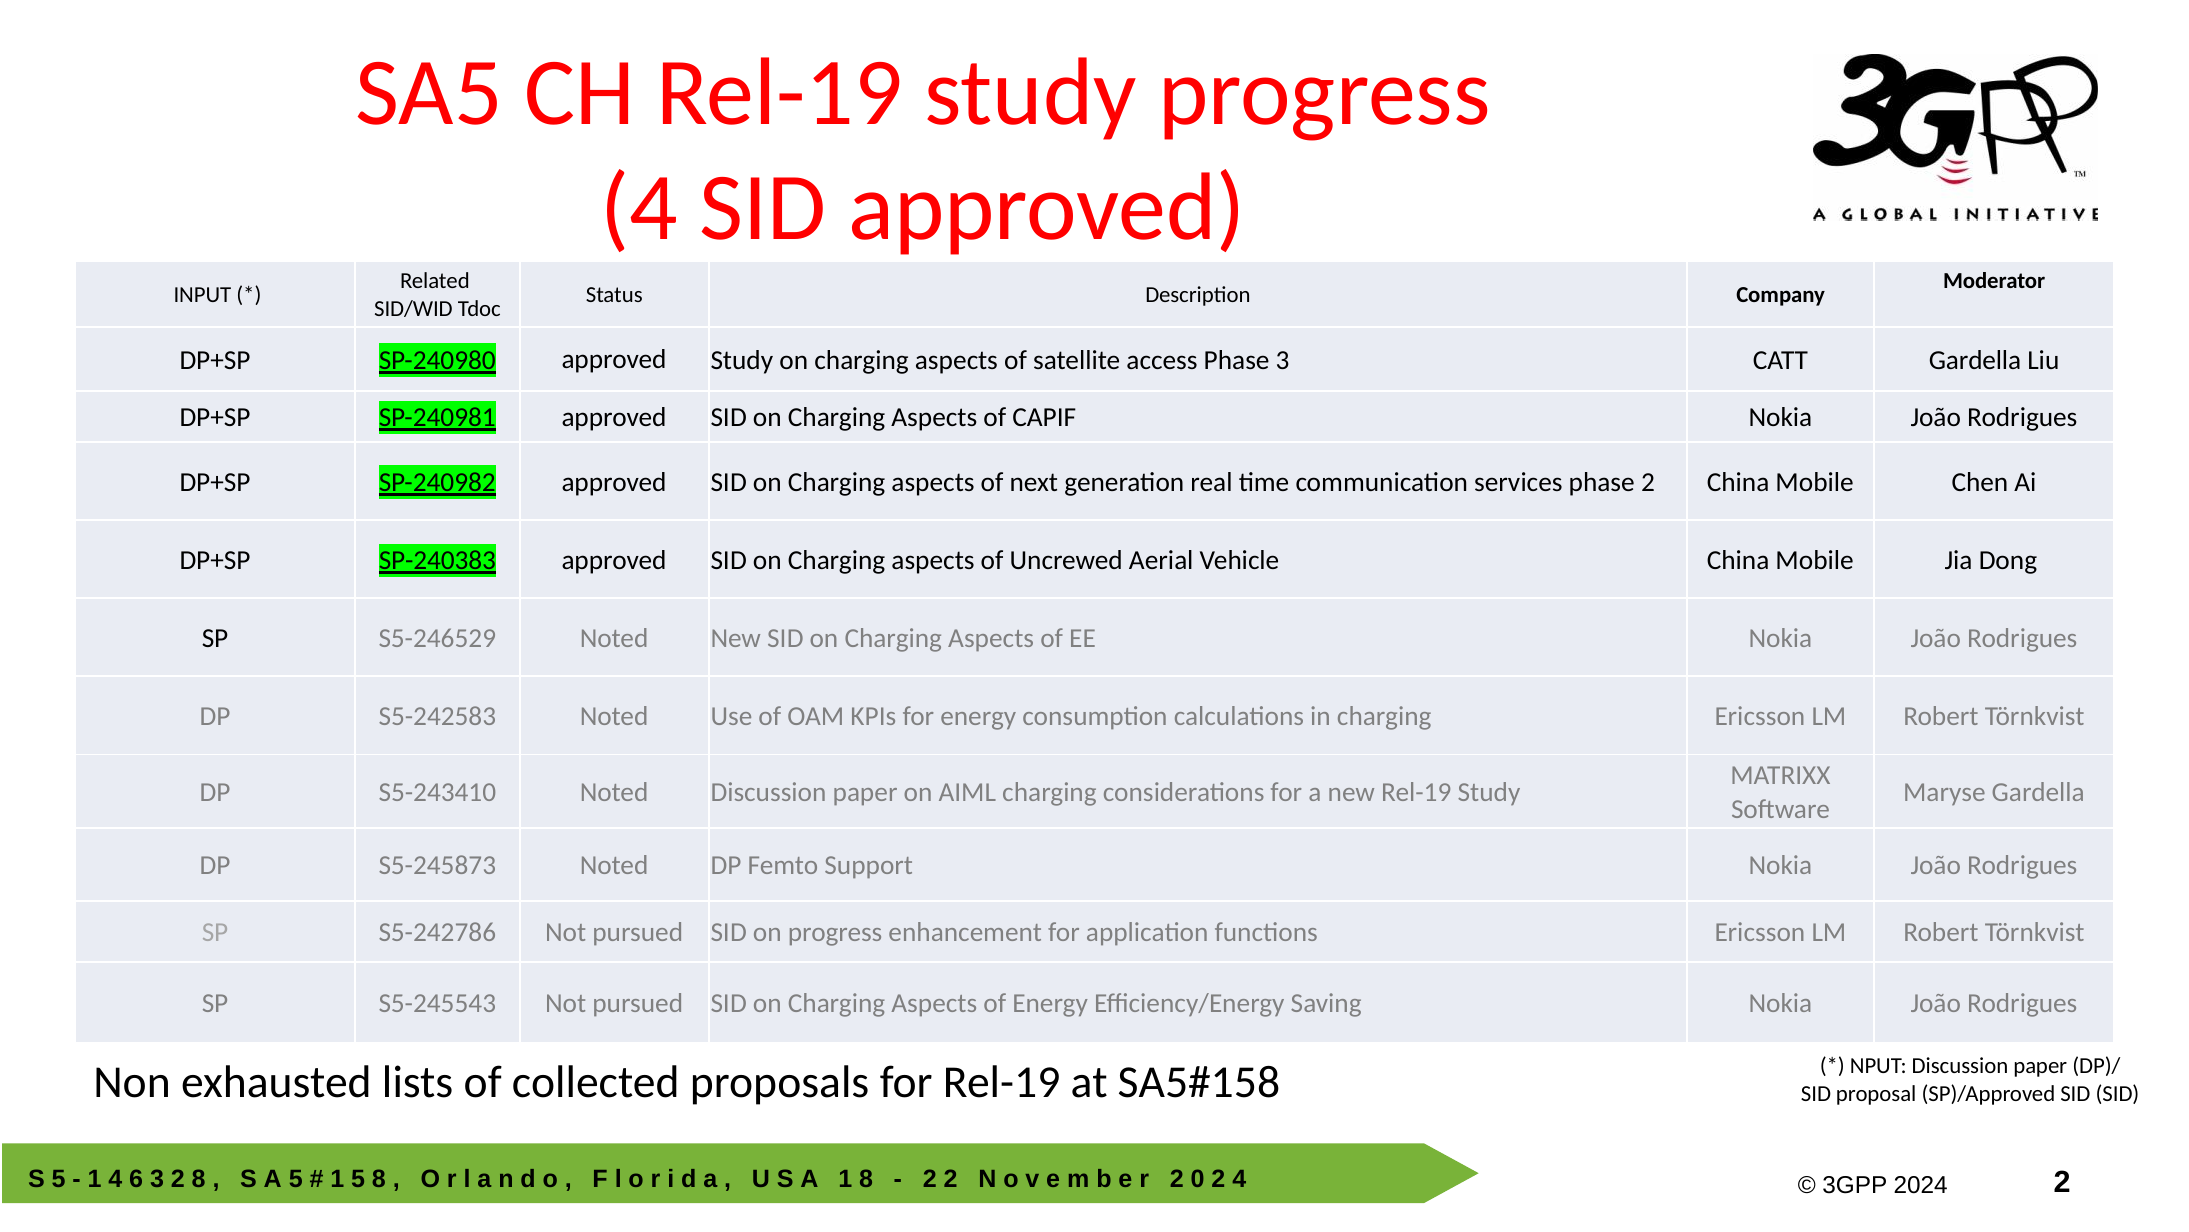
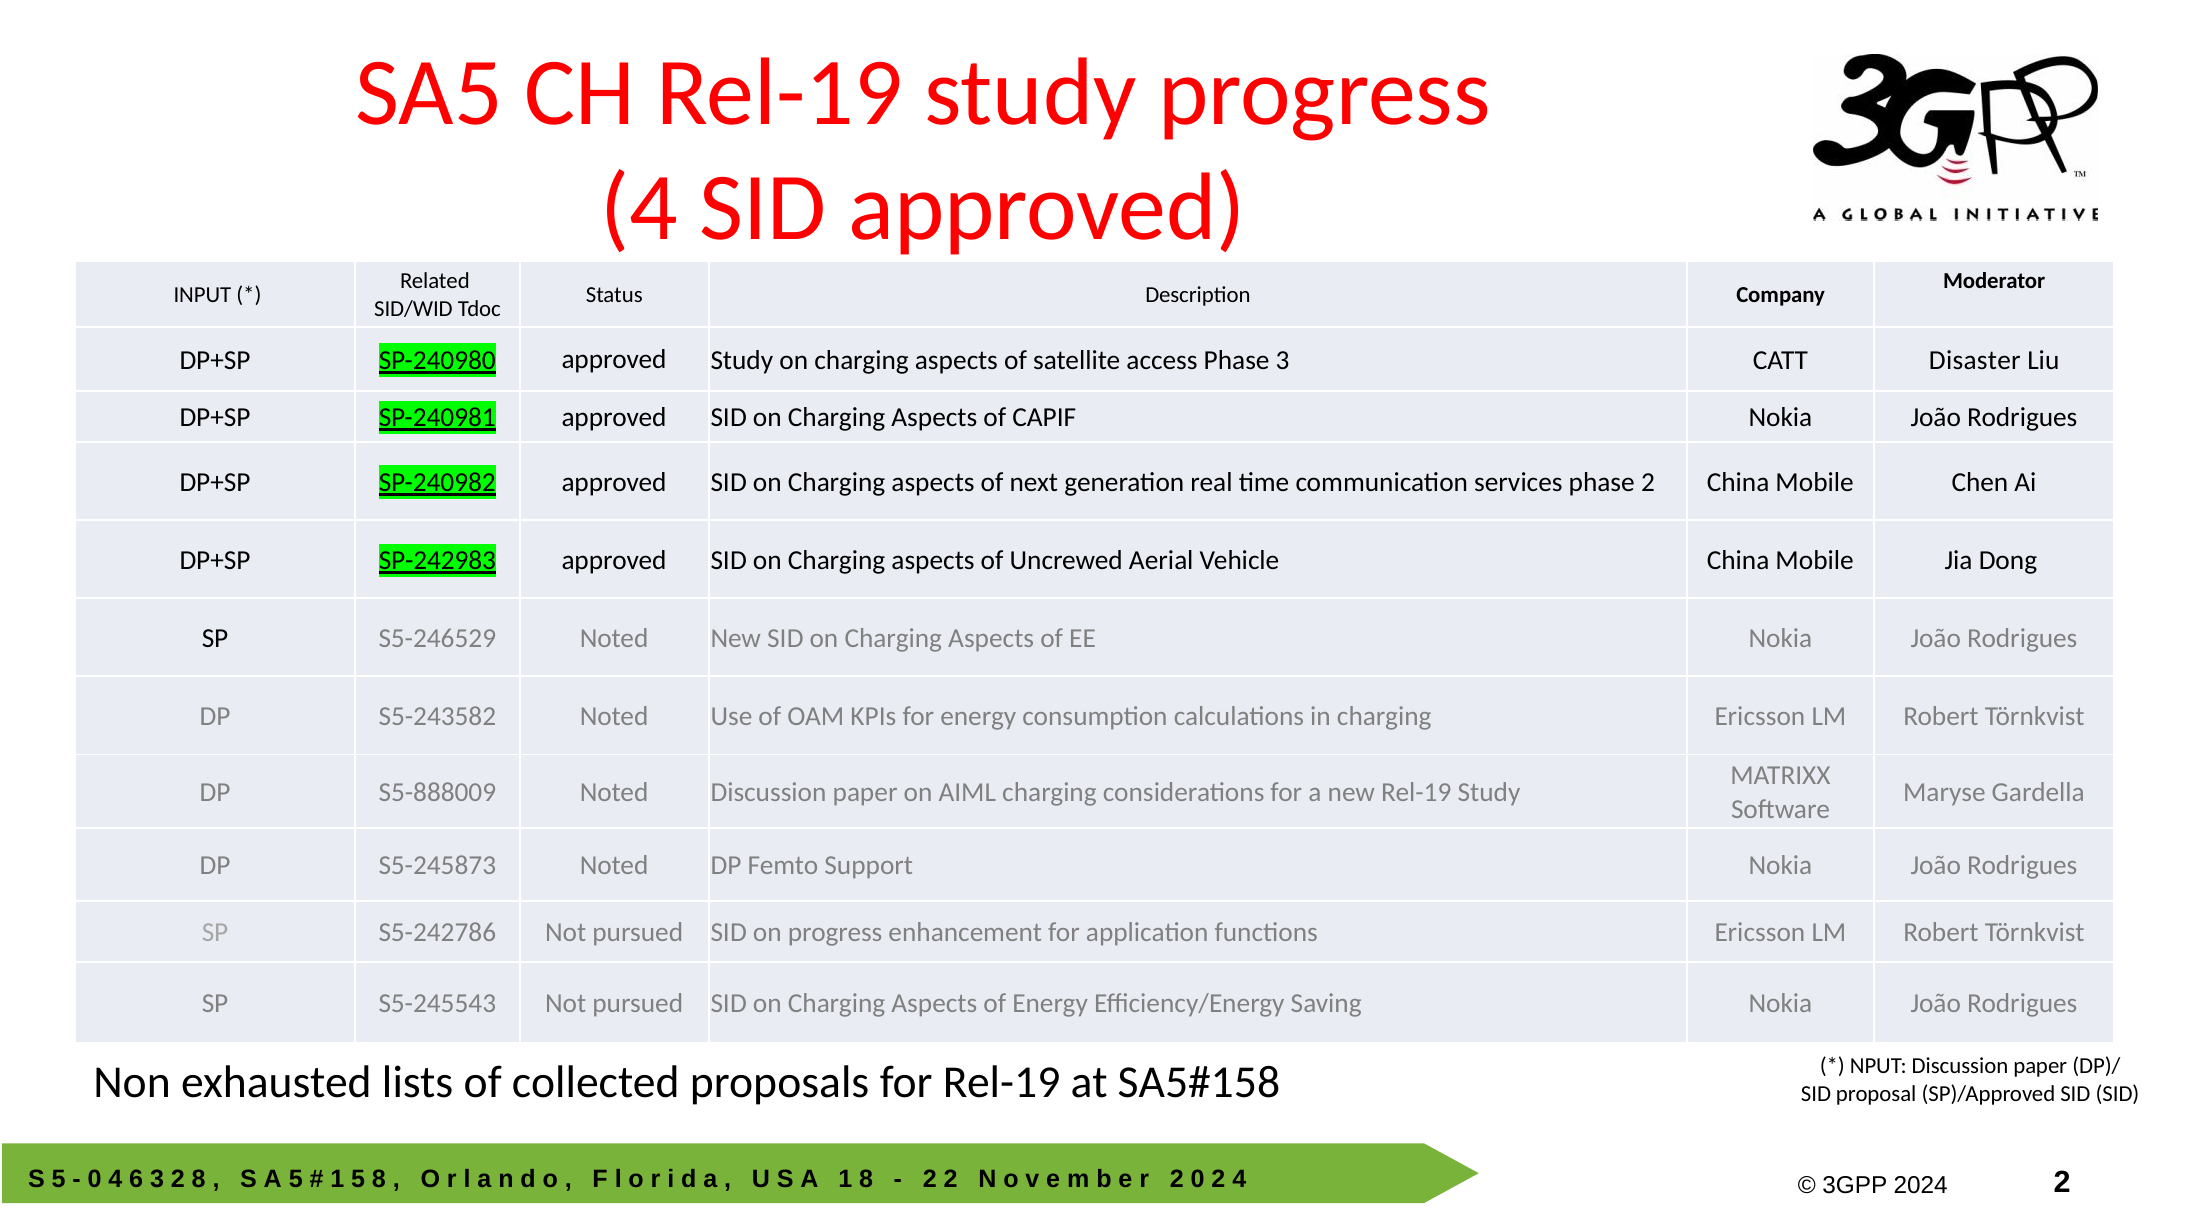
CATT Gardella: Gardella -> Disaster
SP-240383: SP-240383 -> SP-242983
S5-242583: S5-242583 -> S5-243582
S5-243410: S5-243410 -> S5-888009
1 at (95, 1179): 1 -> 0
